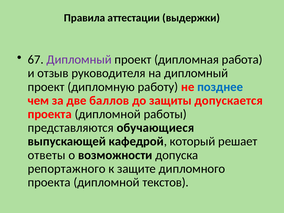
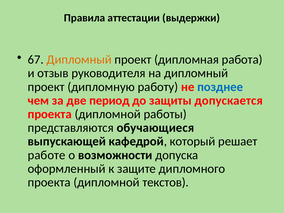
Дипломный at (79, 60) colour: purple -> orange
баллов: баллов -> период
ответы: ответы -> работе
репортажного: репортажного -> оформленный
